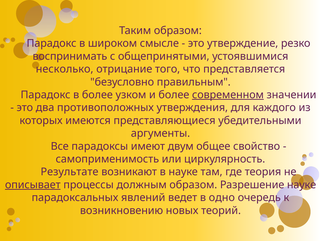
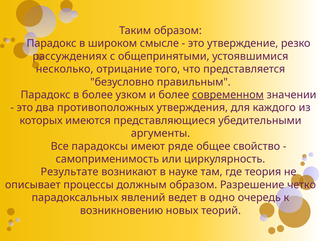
воспринимать: воспринимать -> рассуждениях
двум: двум -> ряде
описывает underline: present -> none
Разрешение науке: науке -> четко
